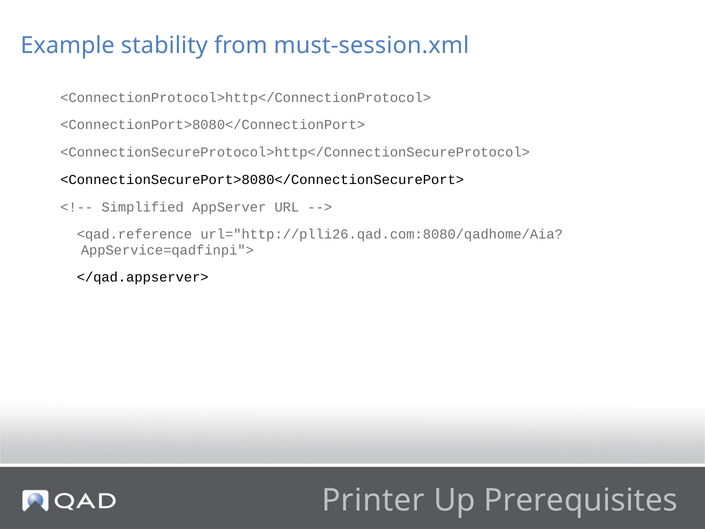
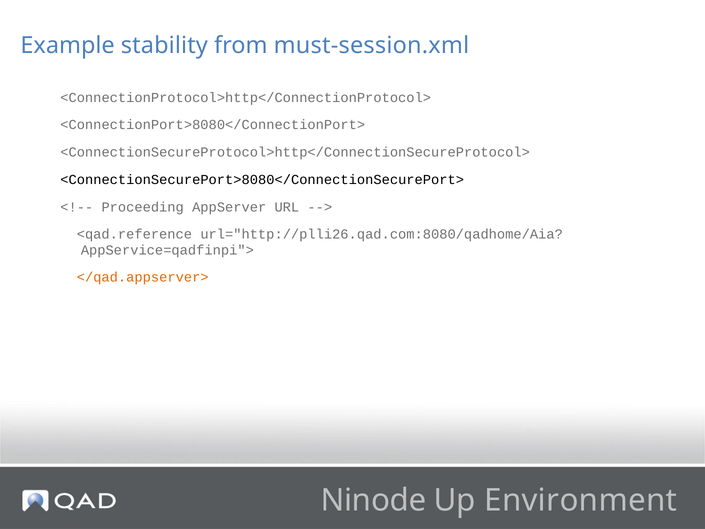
Simplified: Simplified -> Proceeding
</qad.appserver> colour: black -> orange
Printer: Printer -> Ninode
Prerequisites: Prerequisites -> Environment
